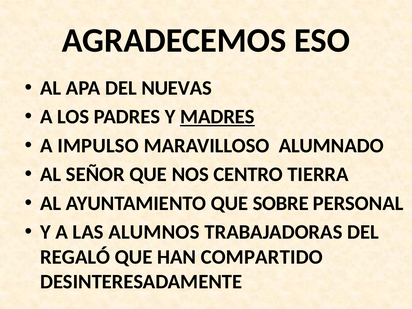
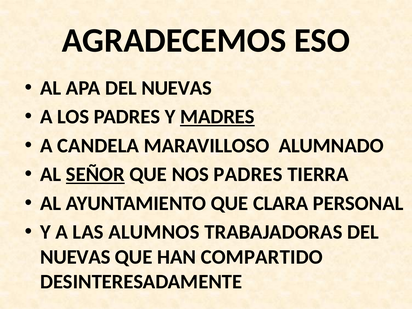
IMPULSO: IMPULSO -> CANDELA
SEÑOR underline: none -> present
NOS CENTRO: CENTRO -> PADRES
SOBRE: SOBRE -> CLARA
REGALÓ at (75, 257): REGALÓ -> NUEVAS
